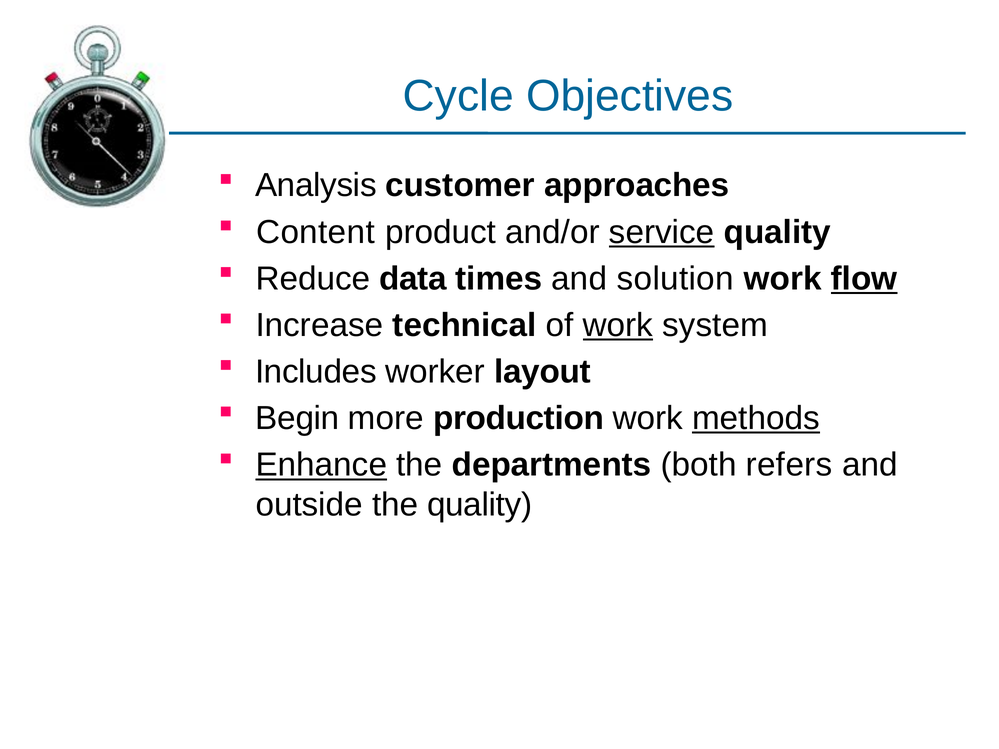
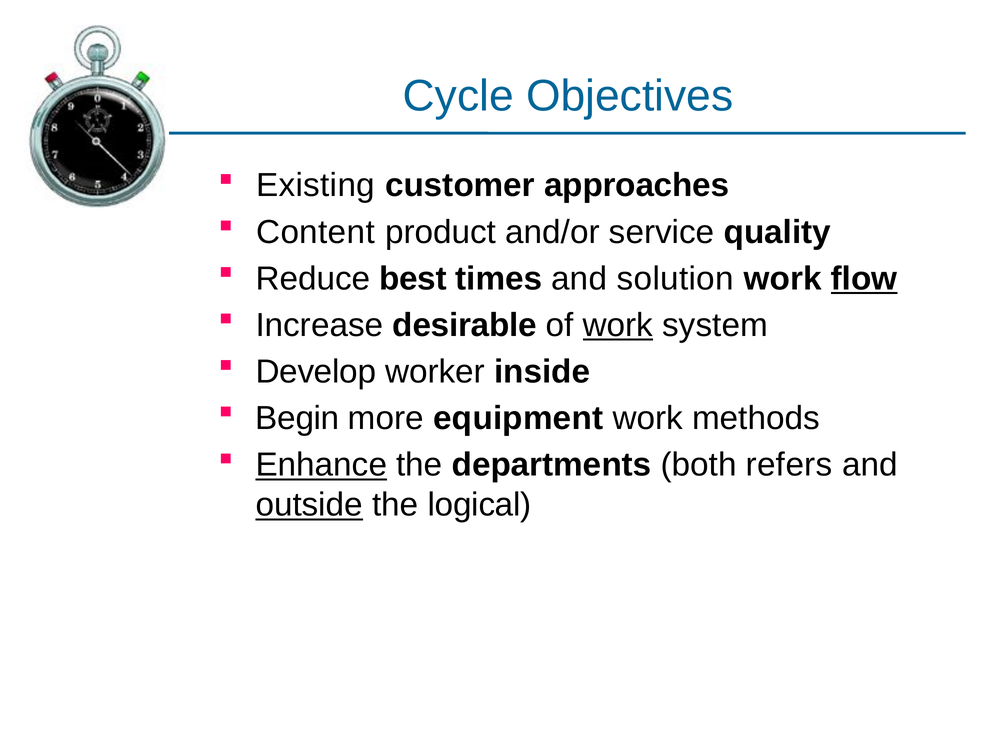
Analysis: Analysis -> Existing
service underline: present -> none
data: data -> best
technical: technical -> desirable
Includes: Includes -> Develop
layout: layout -> inside
production: production -> equipment
methods underline: present -> none
outside underline: none -> present
the quality: quality -> logical
